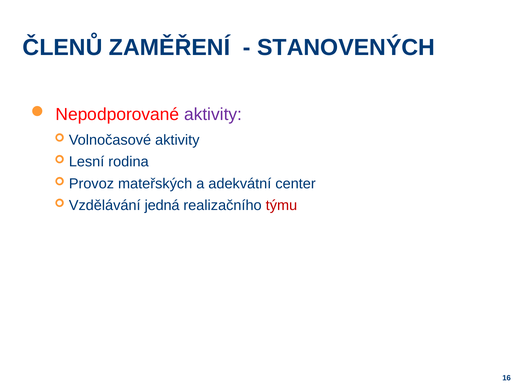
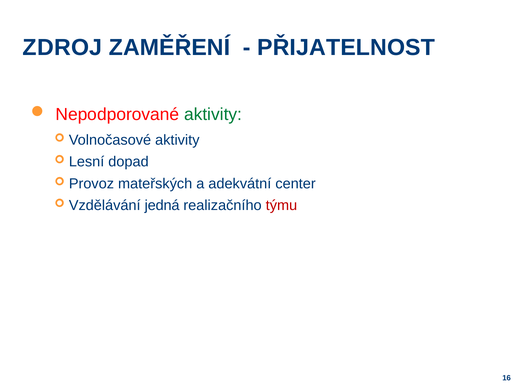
ČLENŮ: ČLENŮ -> ZDROJ
STANOVENÝCH: STANOVENÝCH -> PŘIJATELNOST
aktivity at (213, 114) colour: purple -> green
rodina: rodina -> dopad
